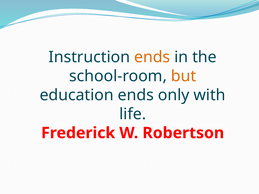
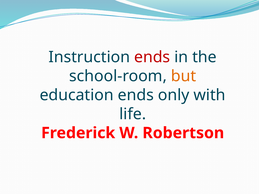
ends at (152, 57) colour: orange -> red
